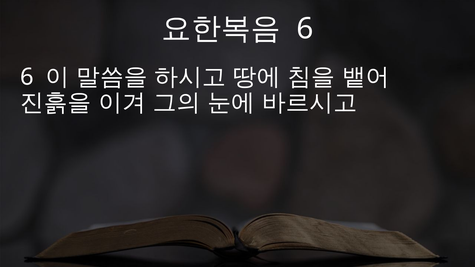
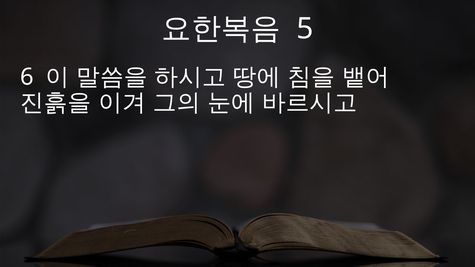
6 at (305, 29): 6 -> 5
